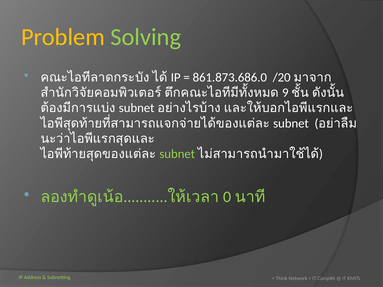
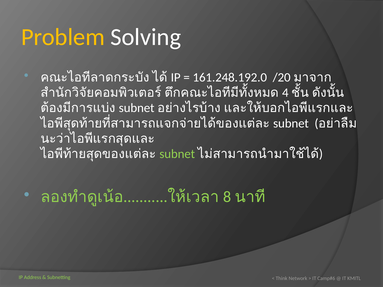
Solving colour: light green -> white
861.873.686.0: 861.873.686.0 -> 161.248.192.0
9: 9 -> 4
0: 0 -> 8
